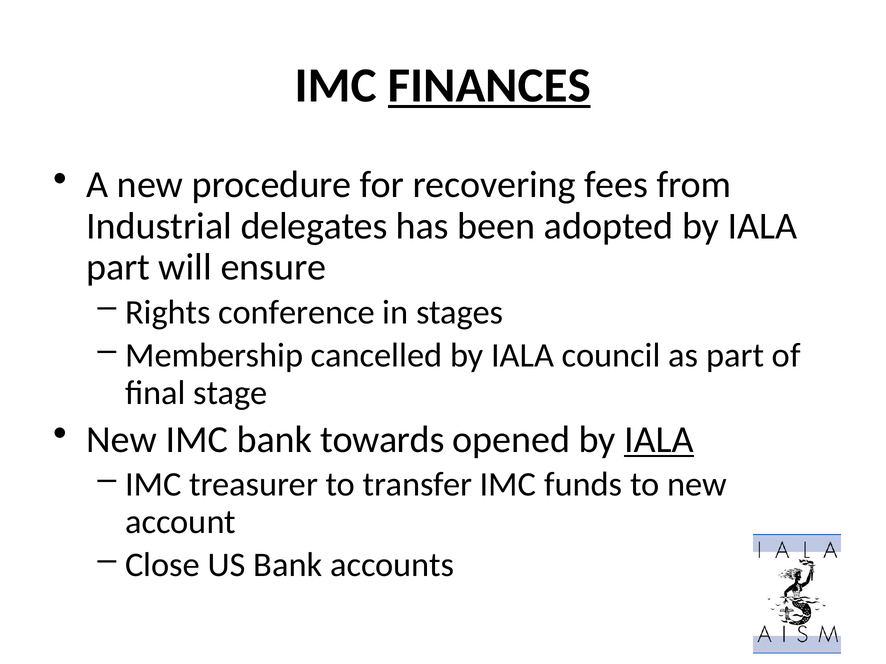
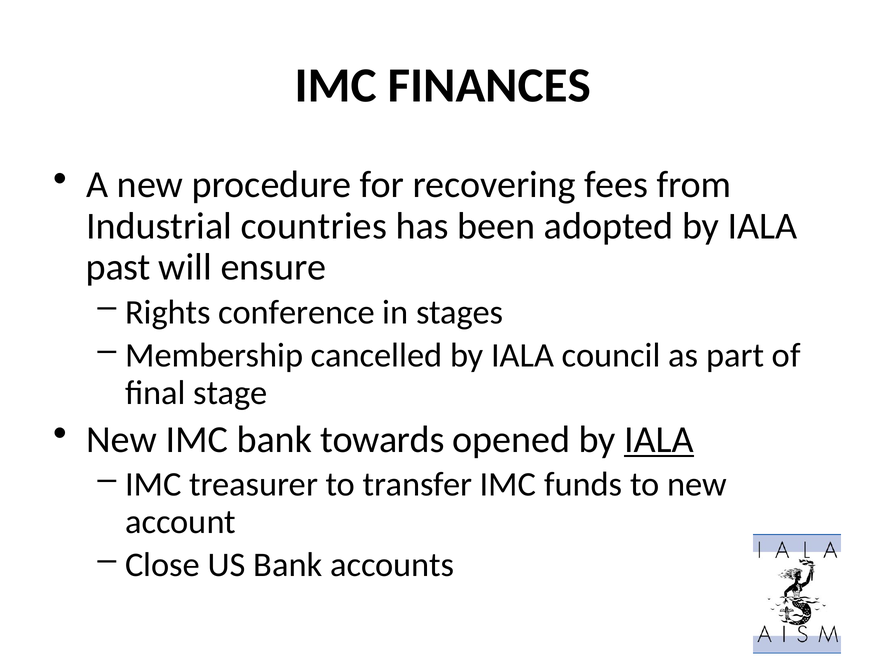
FINANCES underline: present -> none
delegates: delegates -> countries
part at (118, 268): part -> past
